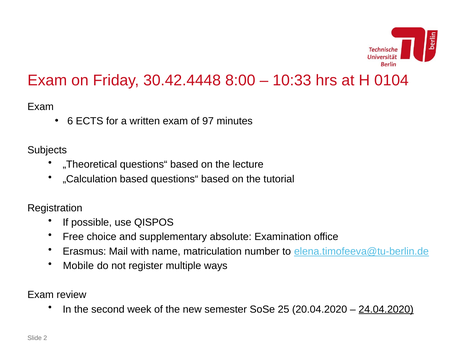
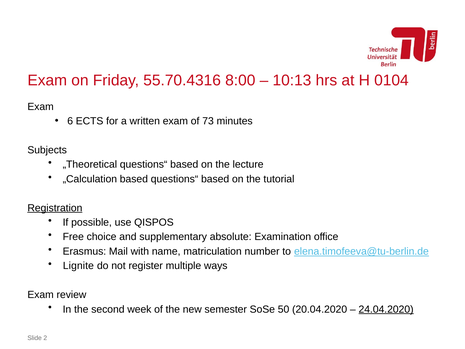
30.42.4448: 30.42.4448 -> 55.70.4316
10:33: 10:33 -> 10:13
97: 97 -> 73
Registration underline: none -> present
Mobile: Mobile -> Lignite
25: 25 -> 50
